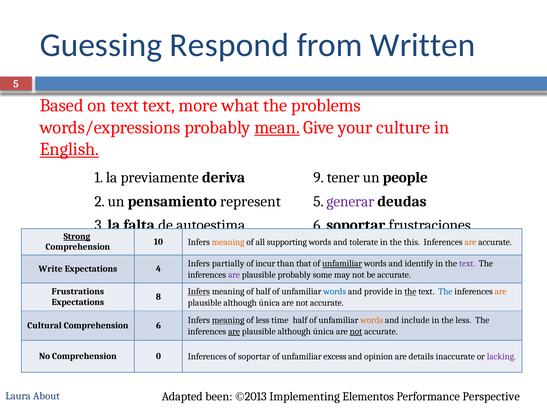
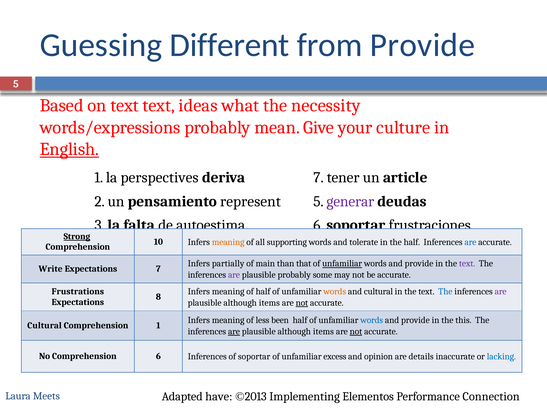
Respond: Respond -> Different
from Written: Written -> Provide
more: more -> ideas
problems: problems -> necessity
mean underline: present -> none
previamente: previamente -> perspectives
deriva 9: 9 -> 7
people: people -> article
the this: this -> half
are at (470, 242) colour: orange -> blue
incur: incur -> main
identify at (419, 264): identify -> provide
Expectations 4: 4 -> 7
Infers at (199, 292) underline: present -> none
words at (335, 292) colour: blue -> orange
and provide: provide -> cultural
the at (410, 292) underline: present -> none
are at (501, 292) colour: orange -> purple
única at (269, 303): única -> items
not at (302, 303) underline: none -> present
meaning at (228, 320) underline: present -> none
time: time -> been
words at (372, 320) colour: orange -> blue
include at (415, 320): include -> provide
the less: less -> this
Comprehension 6: 6 -> 1
única at (323, 332): única -> items
Comprehension 0: 0 -> 6
lacking colour: purple -> blue
been: been -> have
Perspective: Perspective -> Connection
About: About -> Meets
